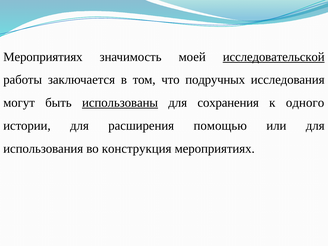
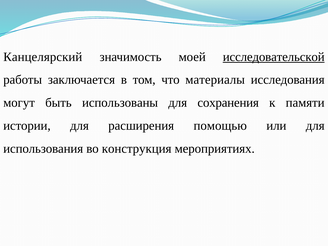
Мероприятиях at (43, 57): Мероприятиях -> Канцелярский
подручных: подручных -> материалы
использованы underline: present -> none
одного: одного -> памяти
